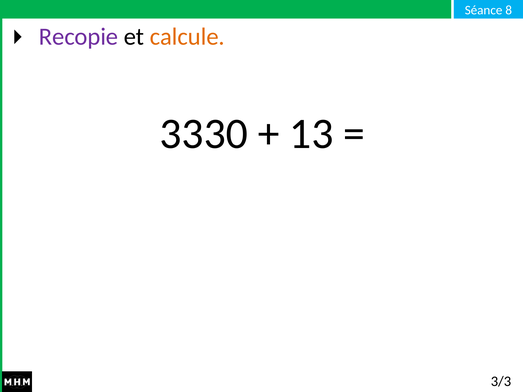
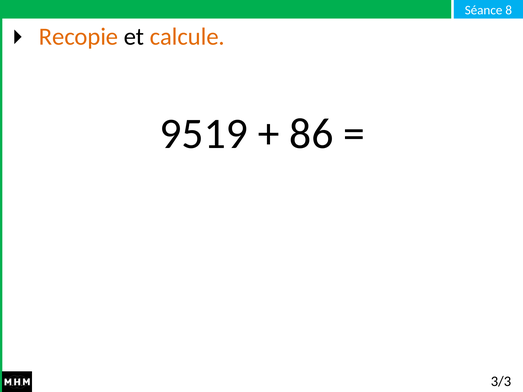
Recopie colour: purple -> orange
3330: 3330 -> 9519
13: 13 -> 86
